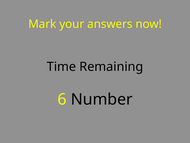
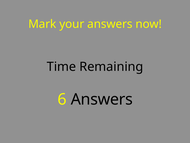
6 Number: Number -> Answers
